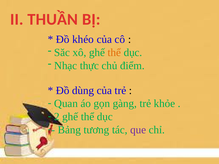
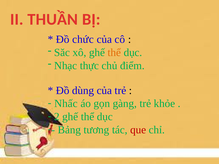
khéo: khéo -> chức
Quan: Quan -> Nhấc
que colour: purple -> red
